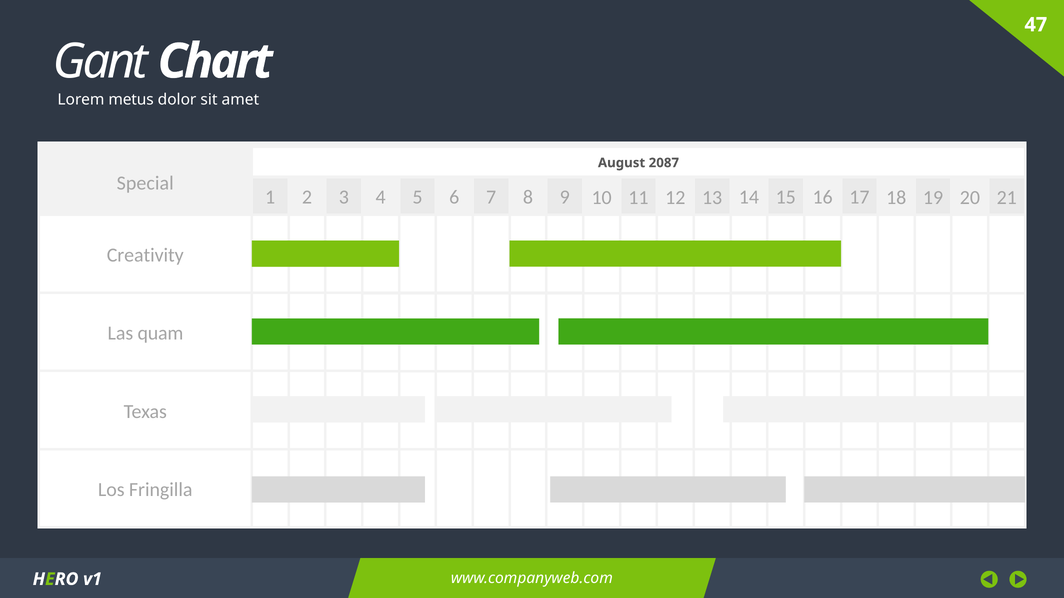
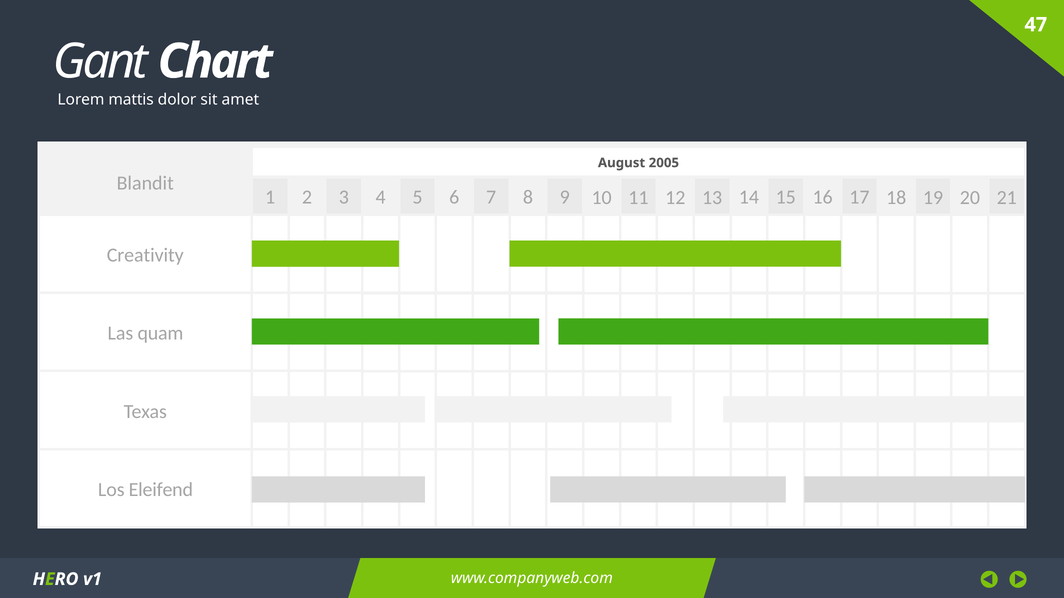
metus: metus -> mattis
2087: 2087 -> 2005
Special: Special -> Blandit
Fringilla: Fringilla -> Eleifend
